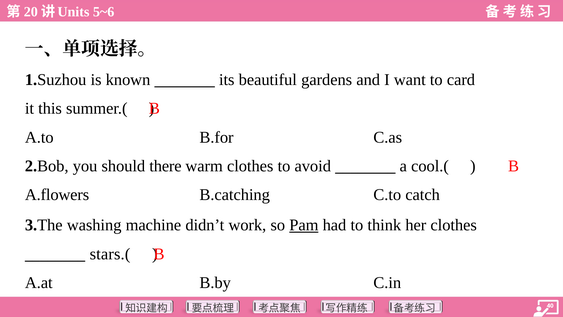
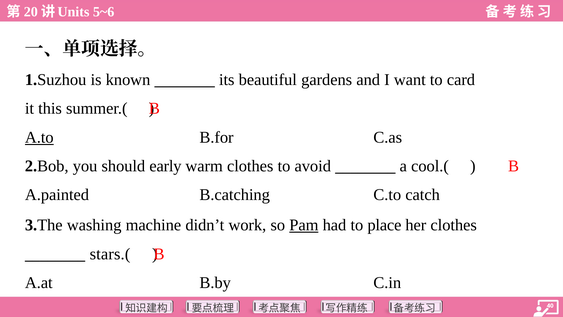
A.to underline: none -> present
there: there -> early
A.flowers: A.flowers -> A.painted
think: think -> place
